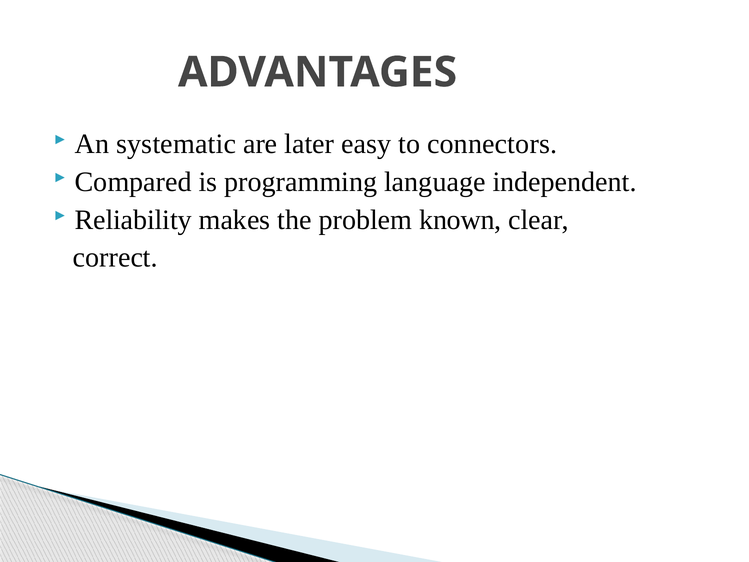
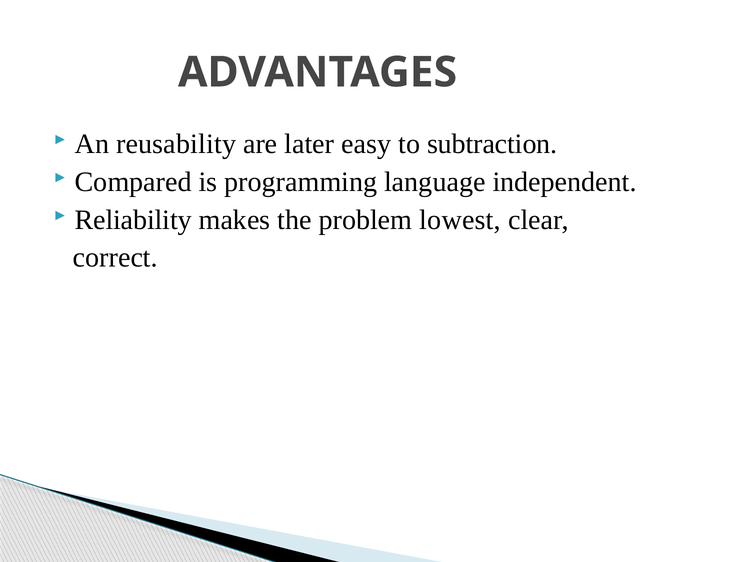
systematic: systematic -> reusability
connectors: connectors -> subtraction
known: known -> lowest
